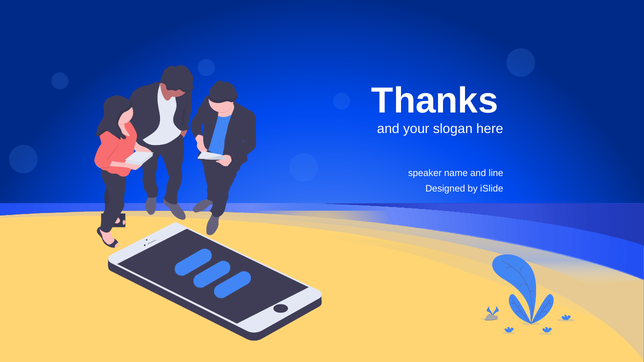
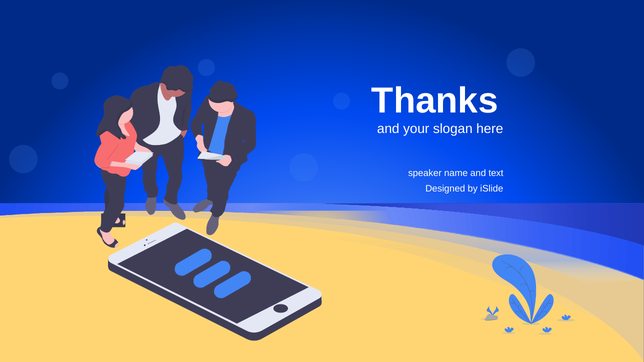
line: line -> text
